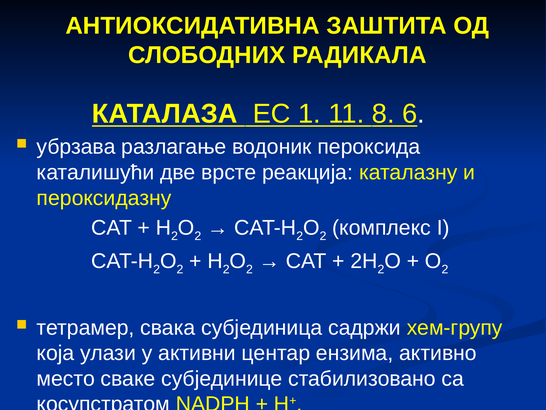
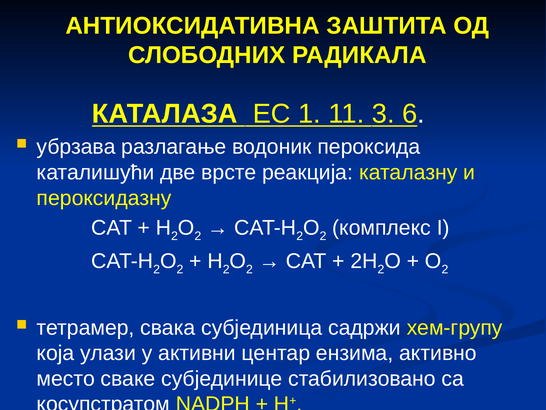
8: 8 -> 3
